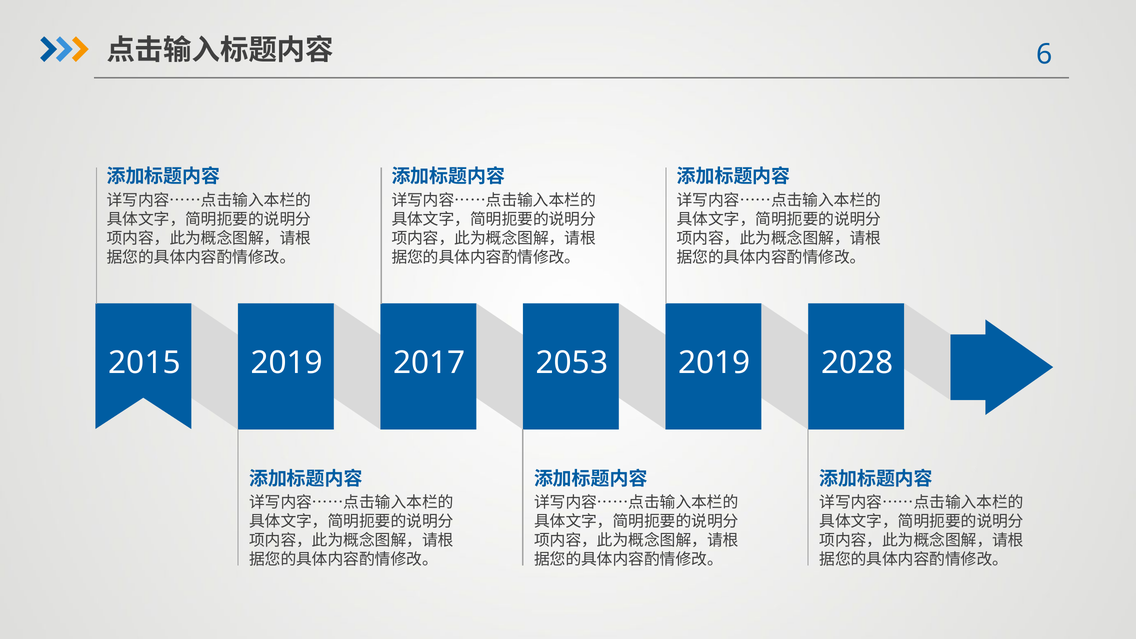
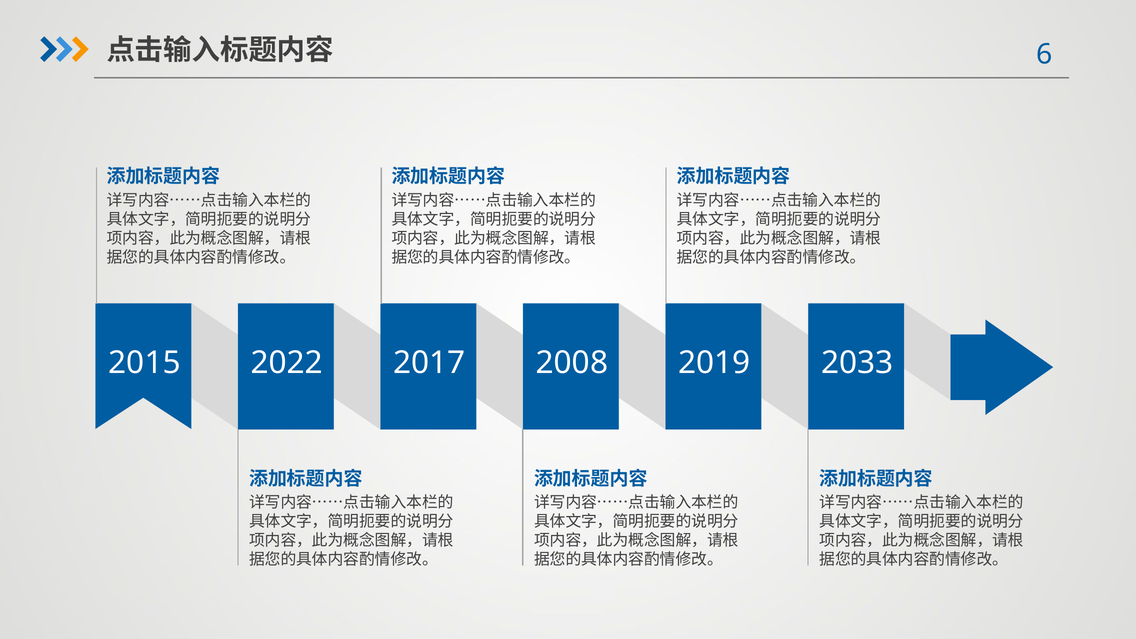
2015 2019: 2019 -> 2022
2053: 2053 -> 2008
2028: 2028 -> 2033
